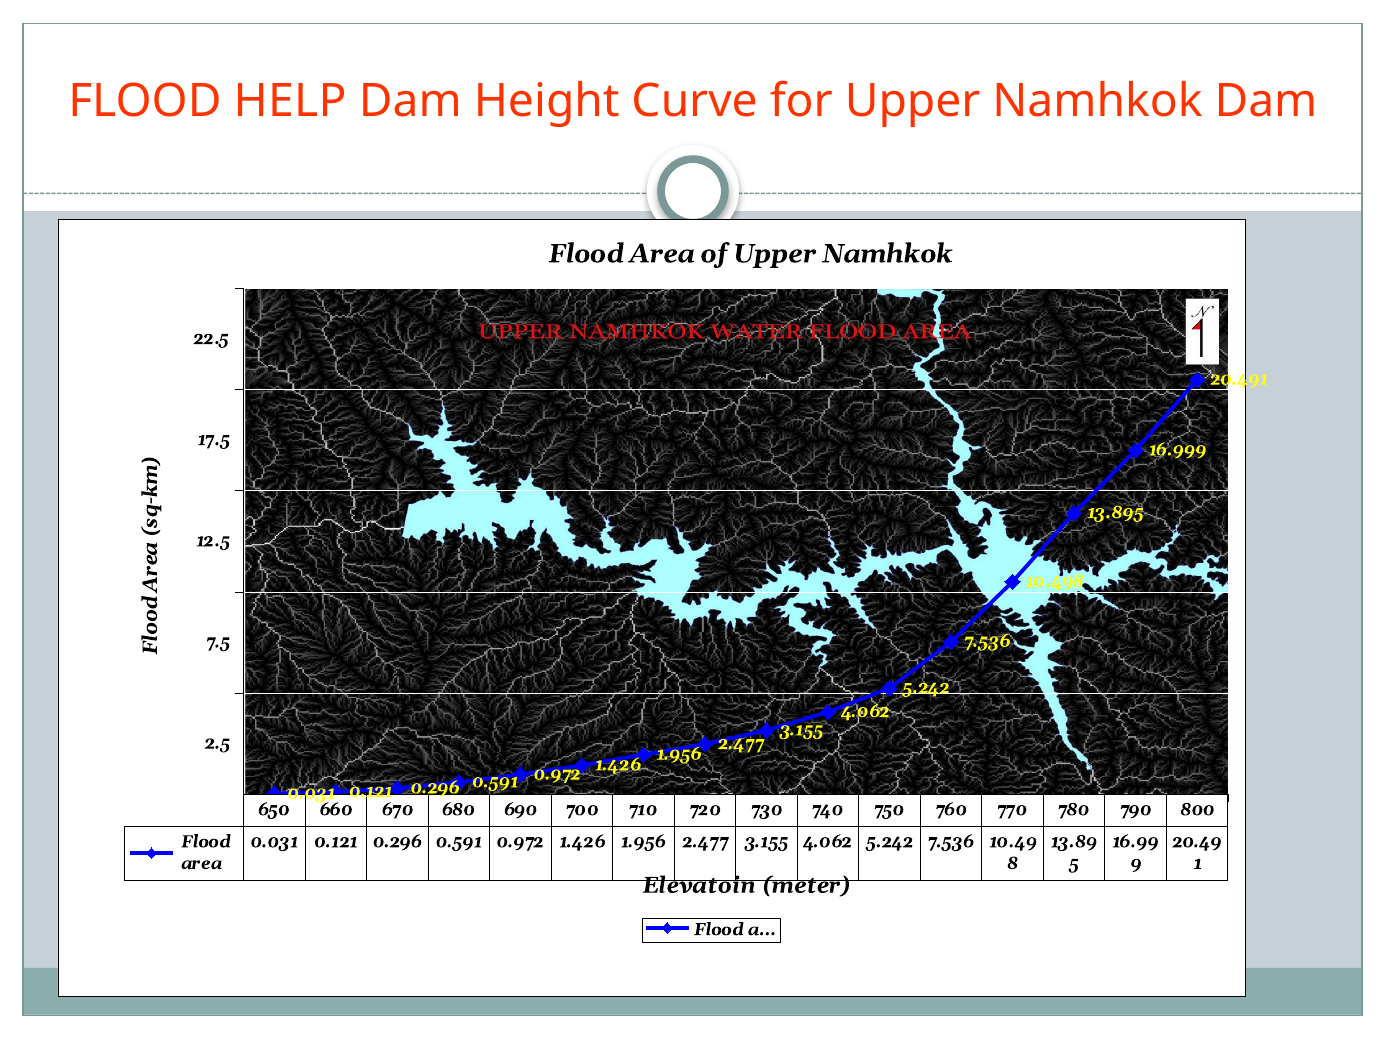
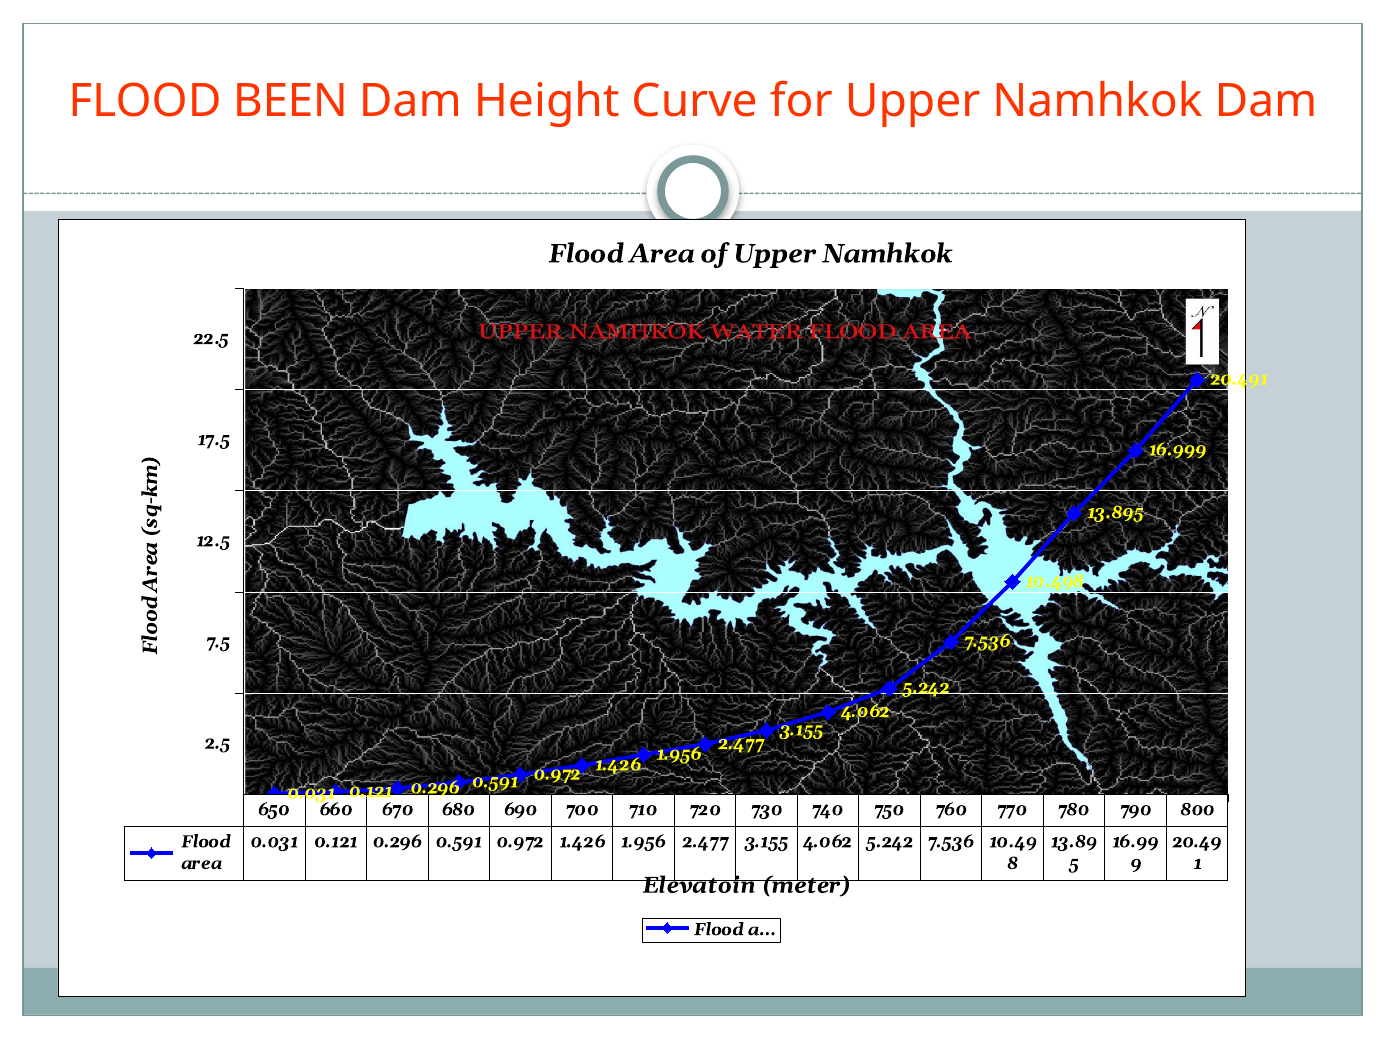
HELP: HELP -> BEEN
